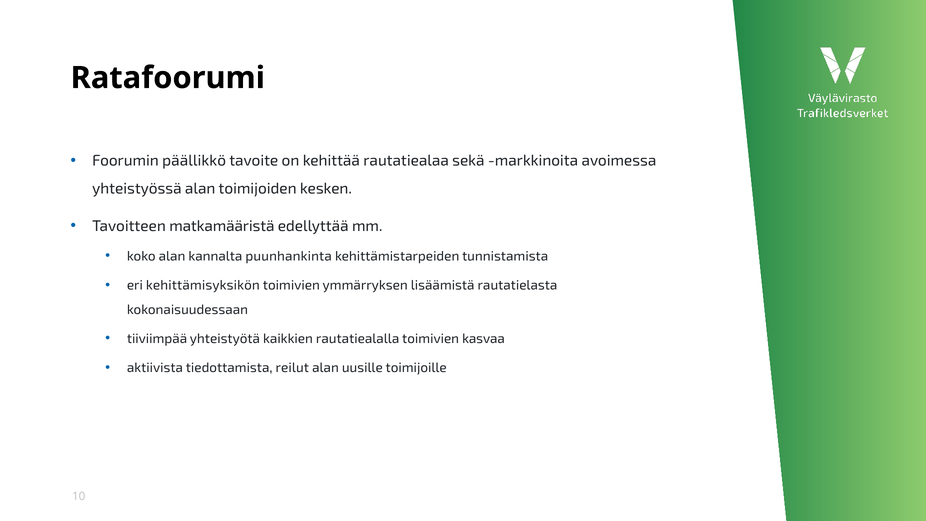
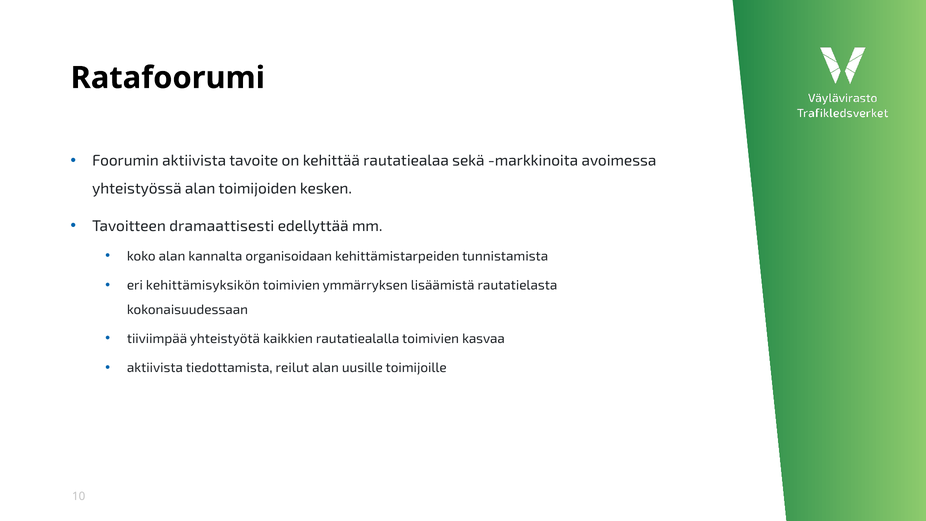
Foorumin päällikkö: päällikkö -> aktiivista
matkamääristä: matkamääristä -> dramaattisesti
puunhankinta: puunhankinta -> organisoidaan
